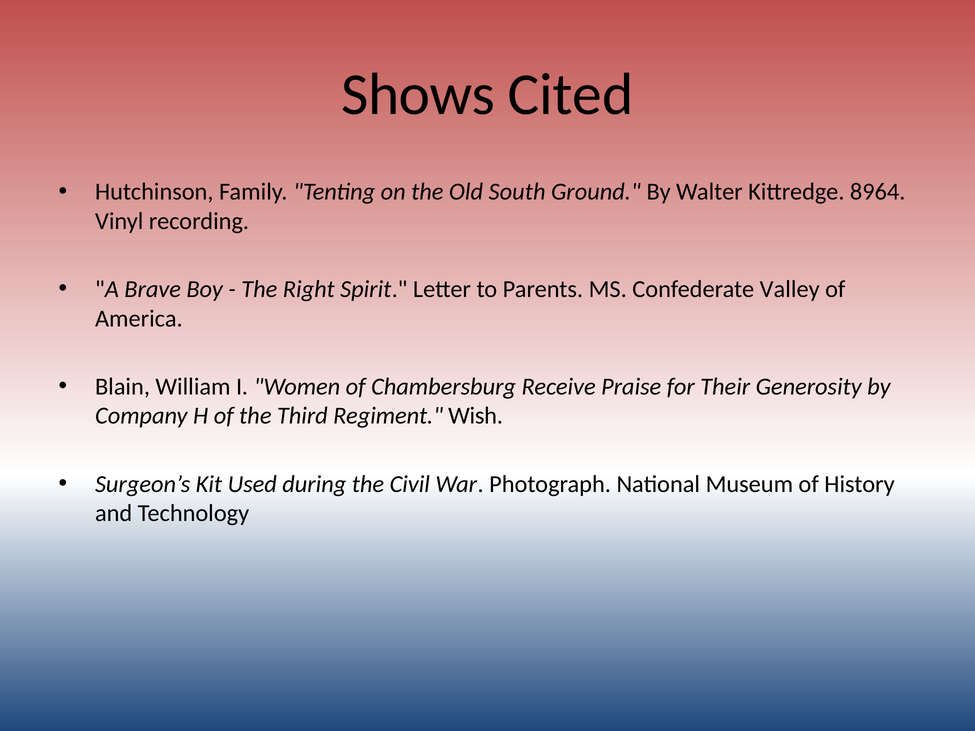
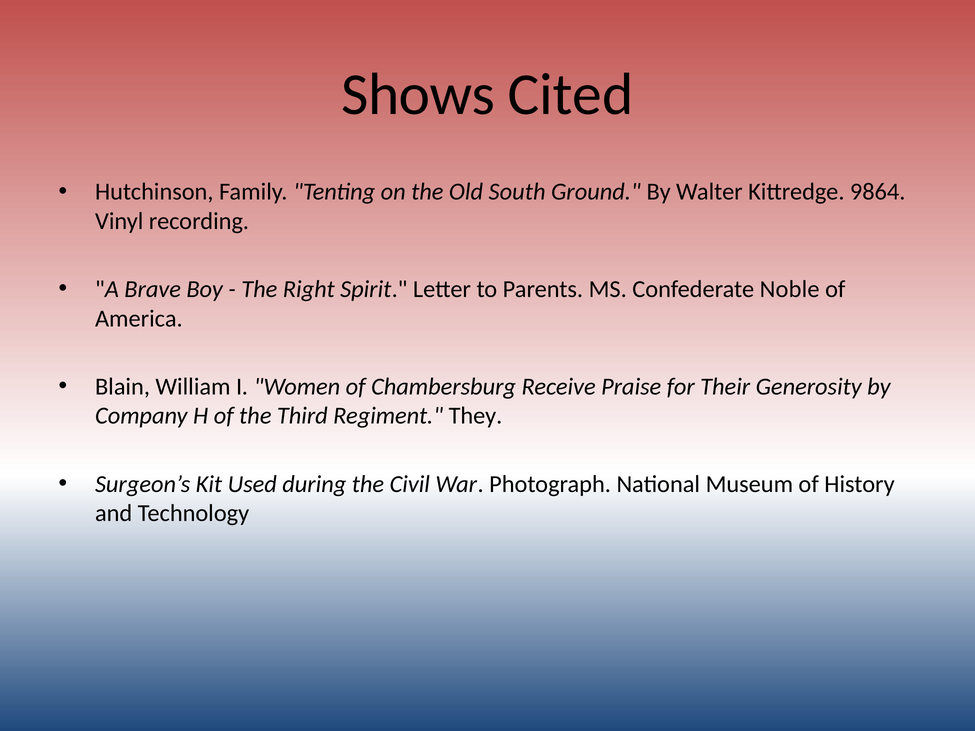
8964: 8964 -> 9864
Valley: Valley -> Noble
Wish: Wish -> They
